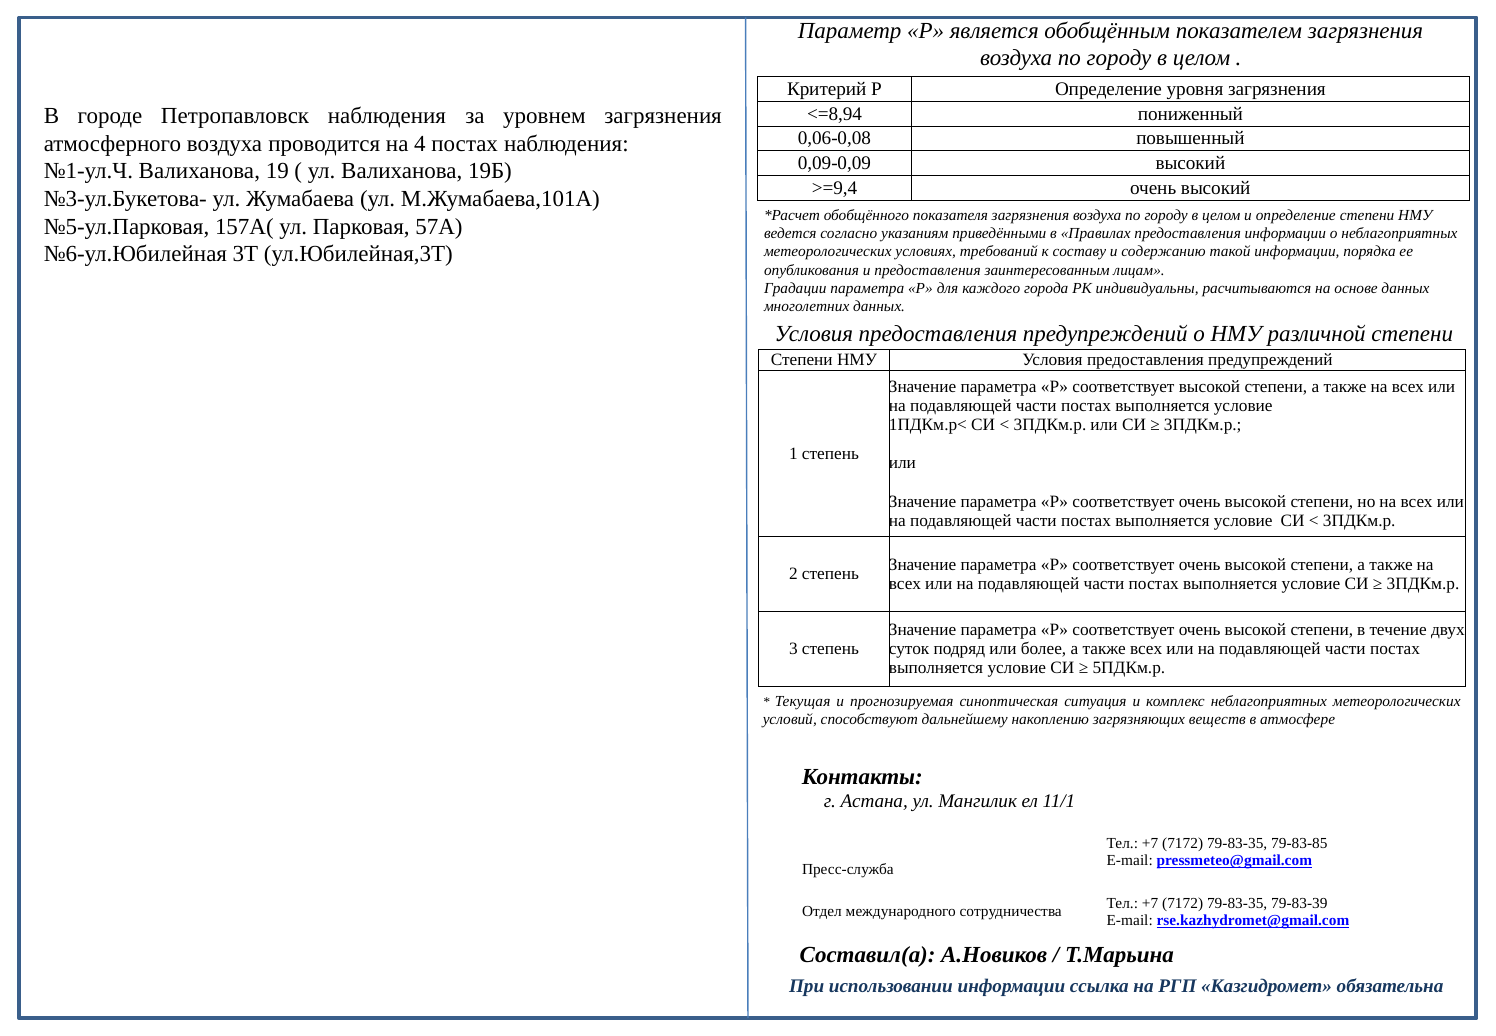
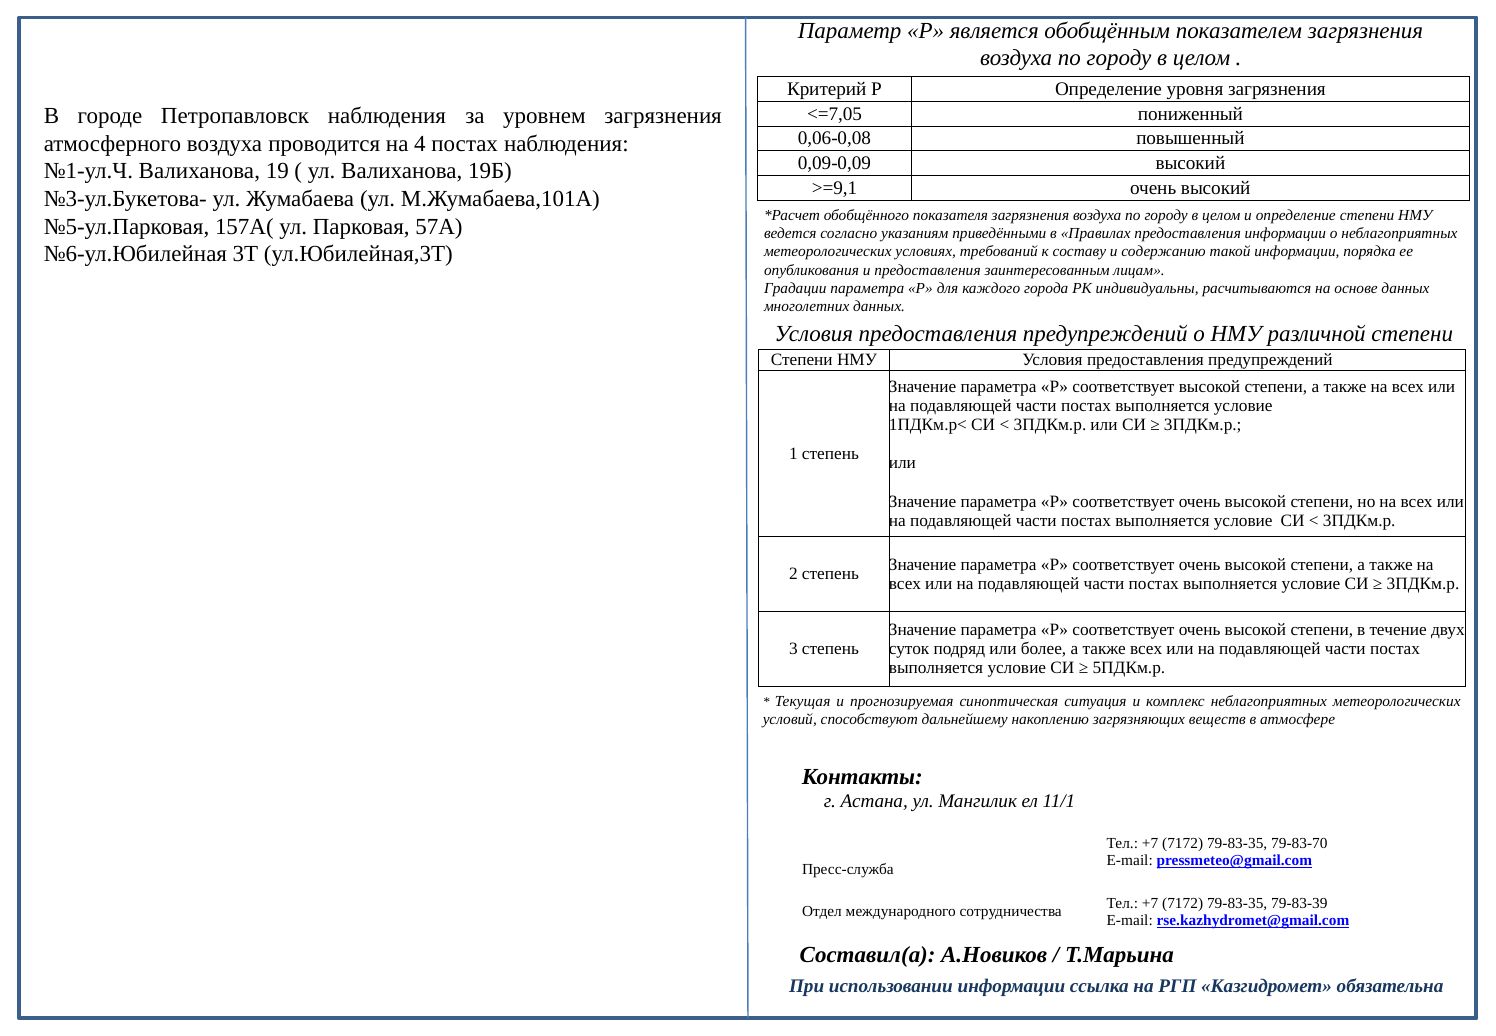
<=8,94: <=8,94 -> <=7,05
>=9,4: >=9,4 -> >=9,1
79-83-85: 79-83-85 -> 79-83-70
